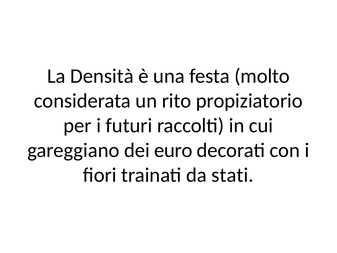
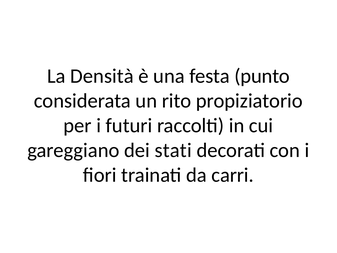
molto: molto -> punto
euro: euro -> stati
stati: stati -> carri
